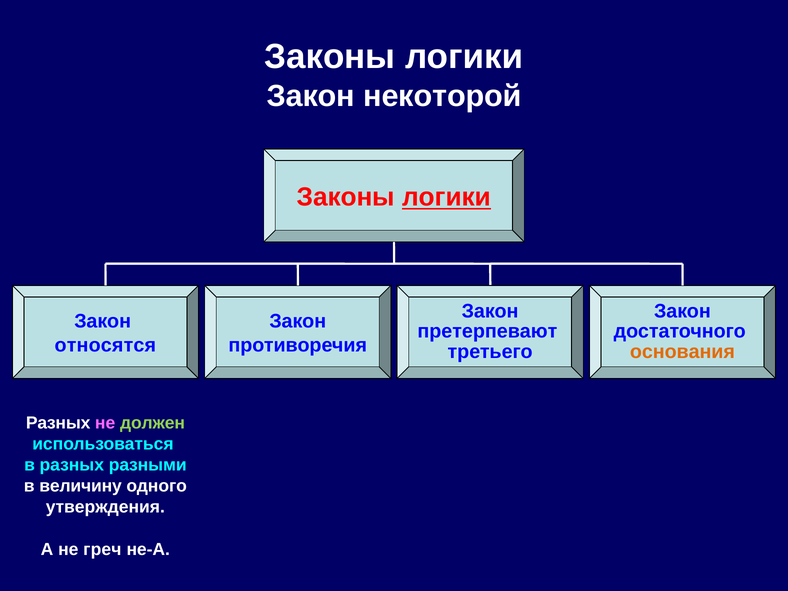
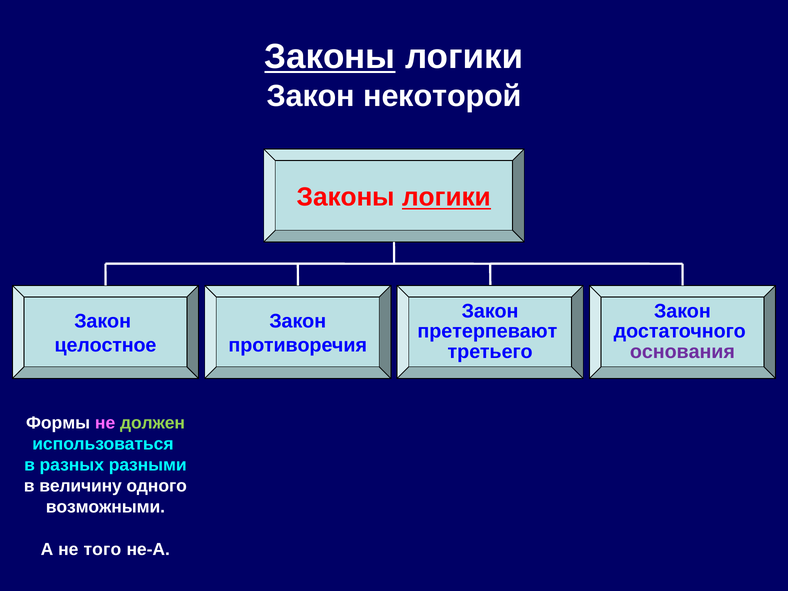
Законы at (330, 57) underline: none -> present
относятся: относятся -> целостное
основания colour: orange -> purple
Разных at (58, 423): Разных -> Формы
утверждения: утверждения -> возможными
греч: греч -> того
